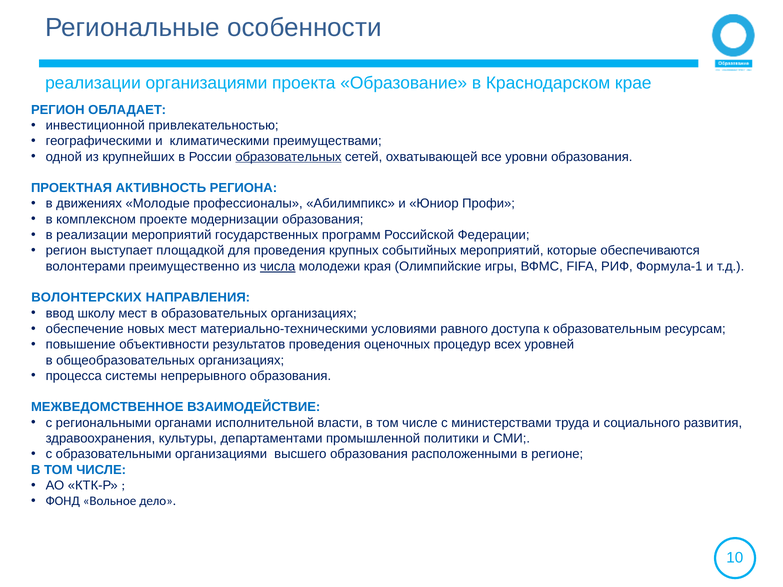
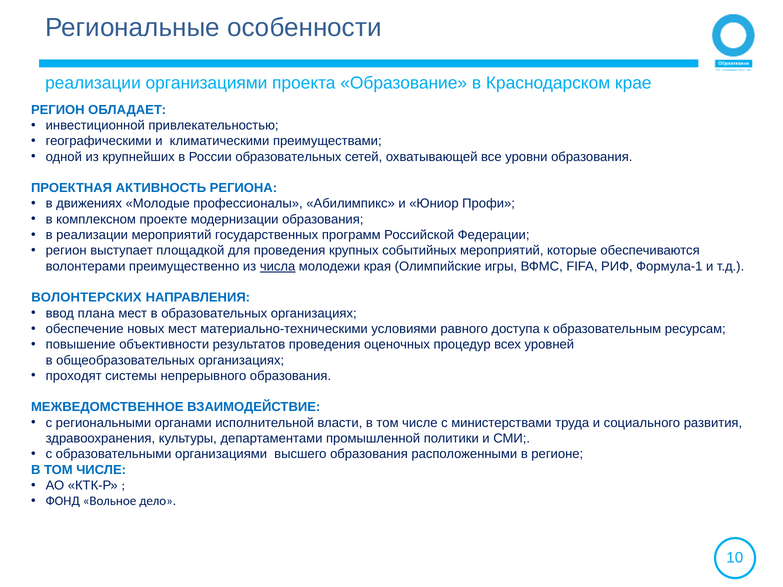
образовательных at (288, 157) underline: present -> none
школу: школу -> плана
процесса: процесса -> проходят
